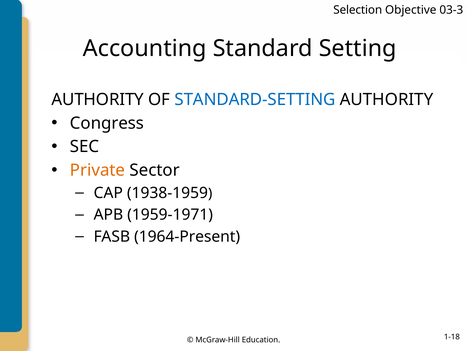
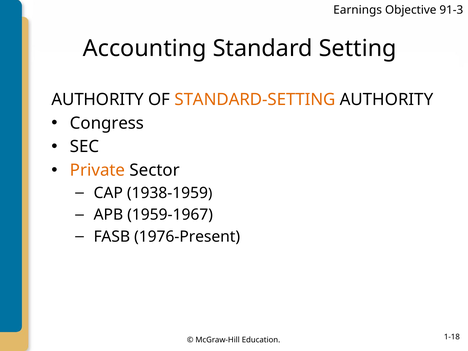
Selection: Selection -> Earnings
03-3: 03-3 -> 91-3
STANDARD-SETTING colour: blue -> orange
1959-1971: 1959-1971 -> 1959-1967
1964-Present: 1964-Present -> 1976-Present
